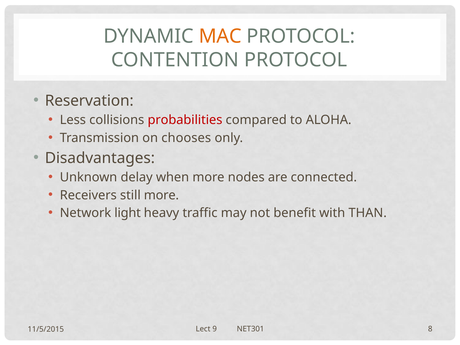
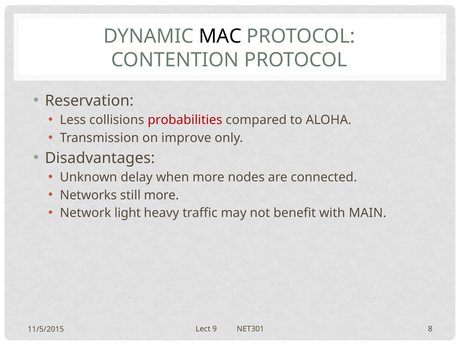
MAC colour: orange -> black
chooses: chooses -> improve
Receivers: Receivers -> Networks
THAN: THAN -> MAIN
